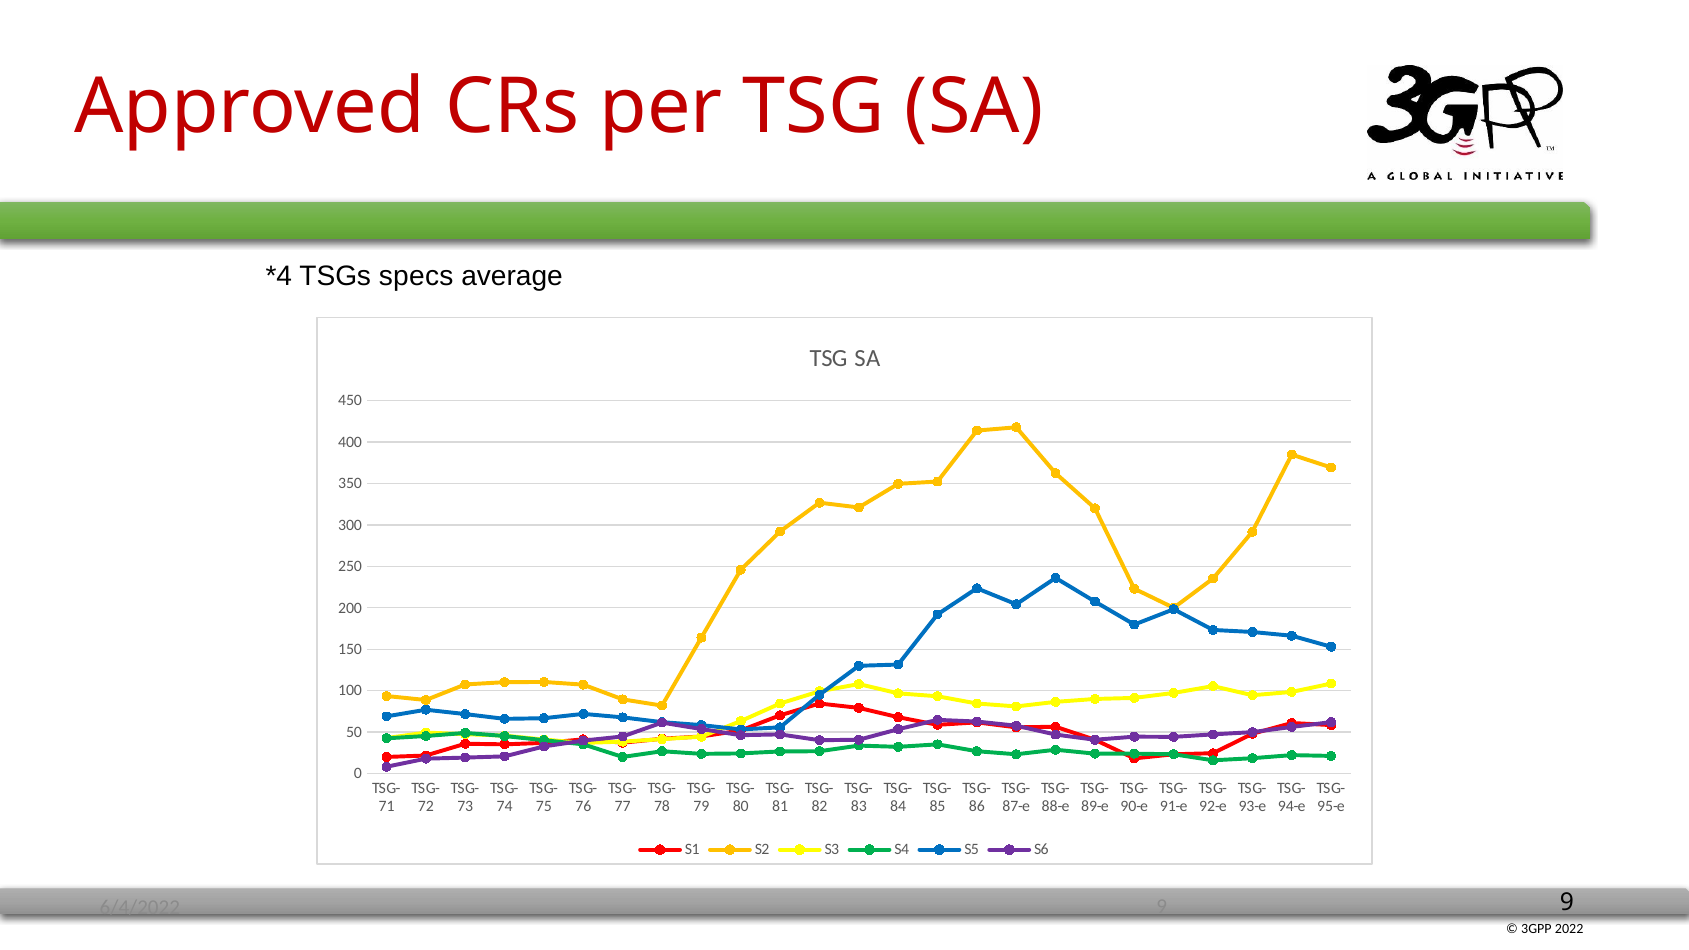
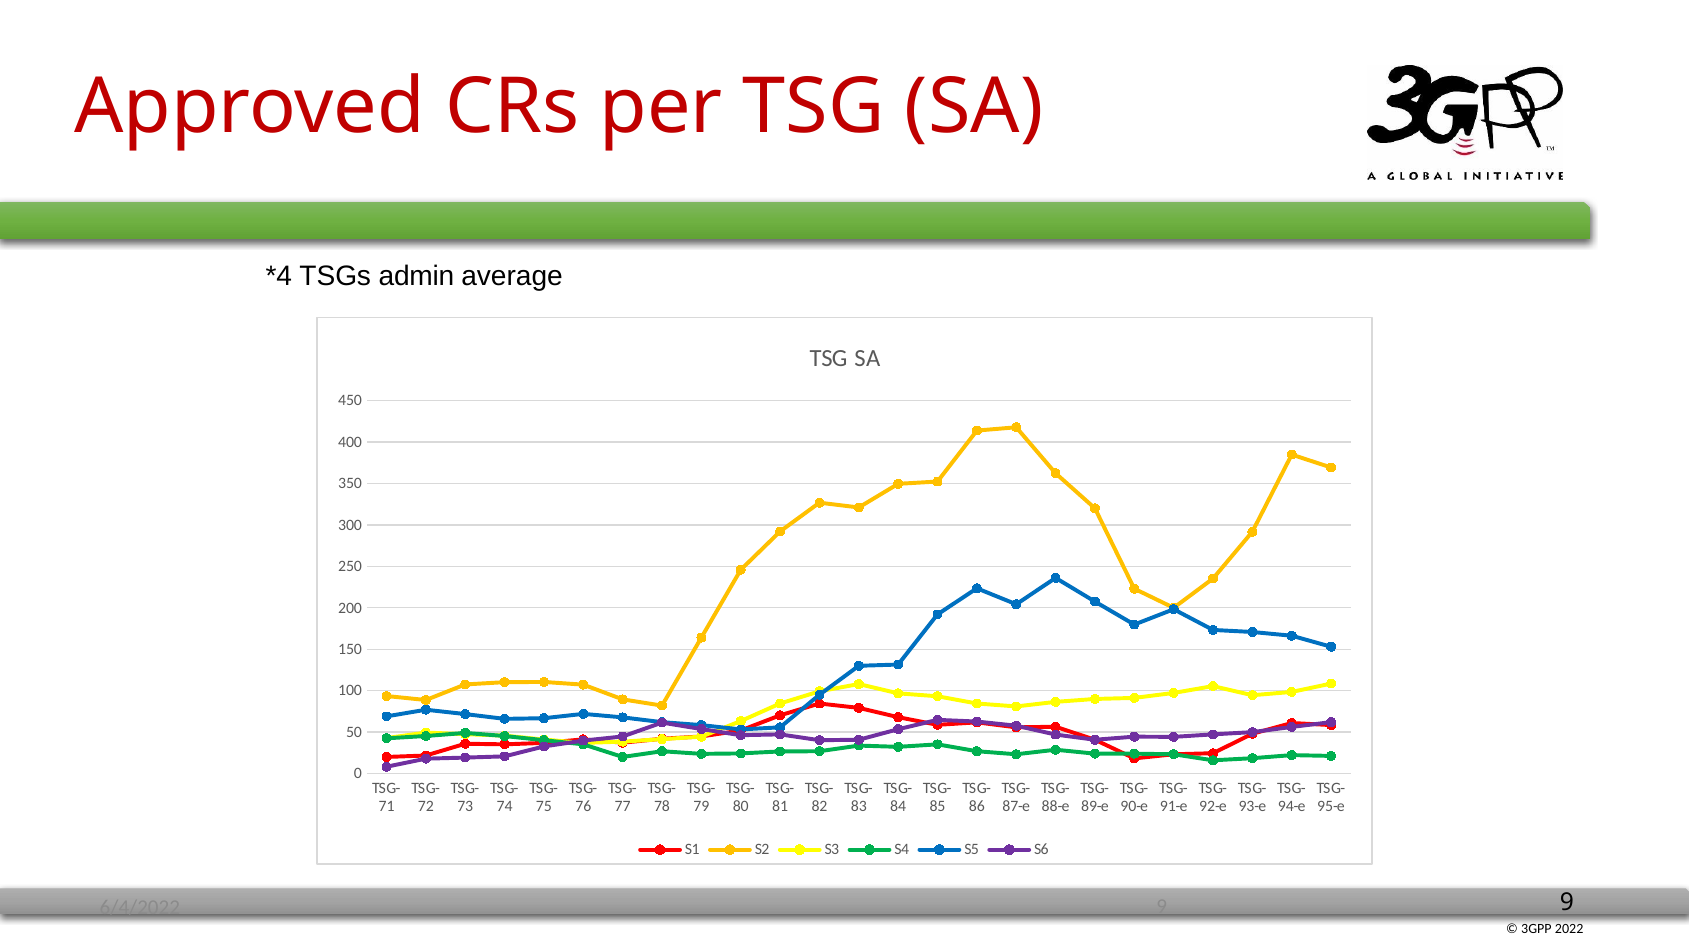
specs: specs -> admin
